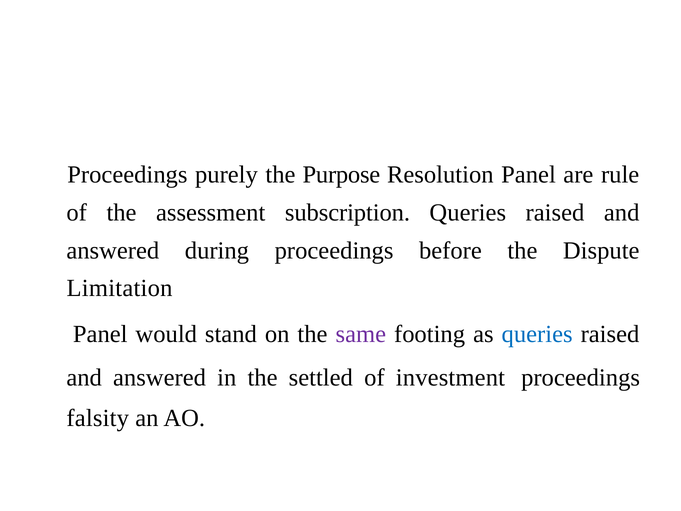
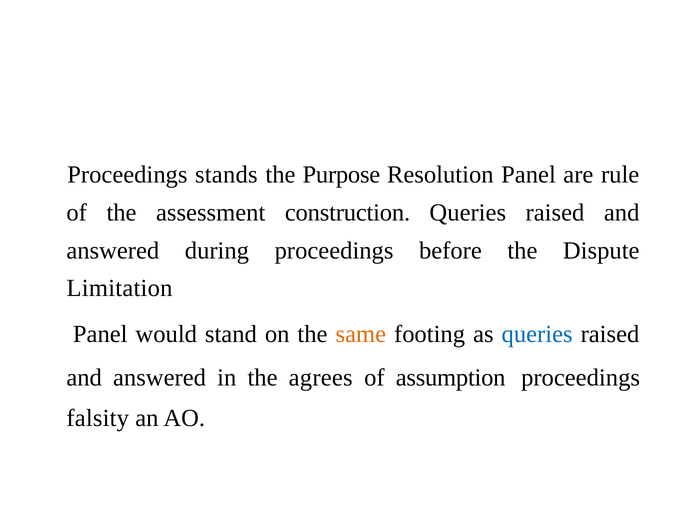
purely: purely -> stands
subscription: subscription -> construction
same colour: purple -> orange
settled: settled -> agrees
investment: investment -> assumption
